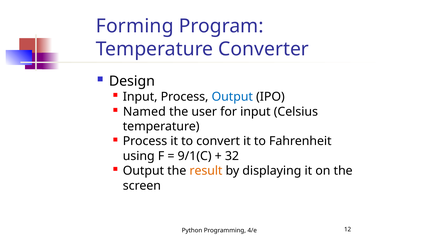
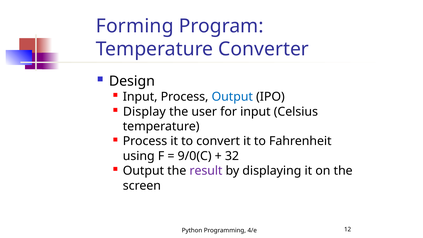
Named: Named -> Display
9/1(C: 9/1(C -> 9/0(C
result colour: orange -> purple
